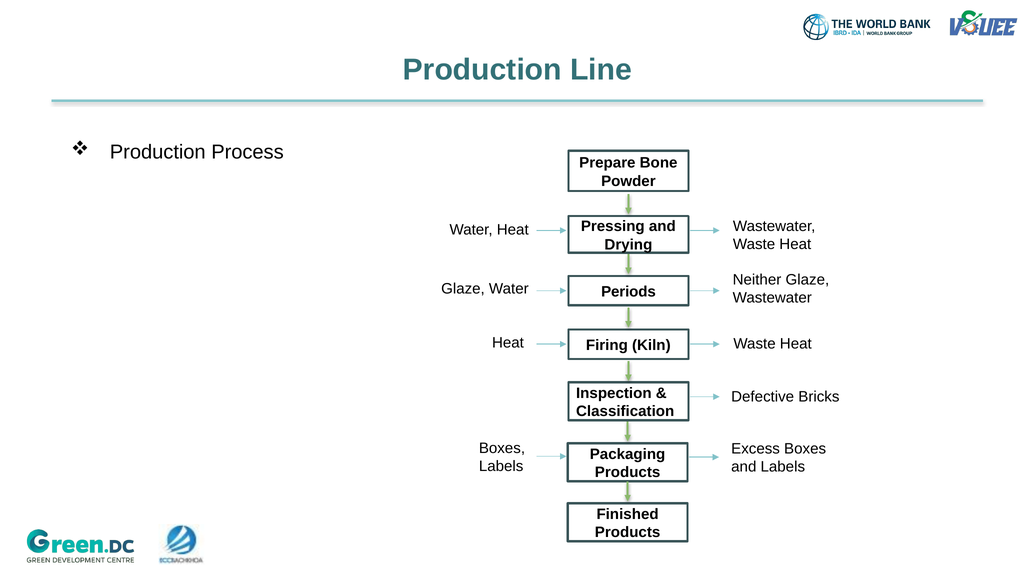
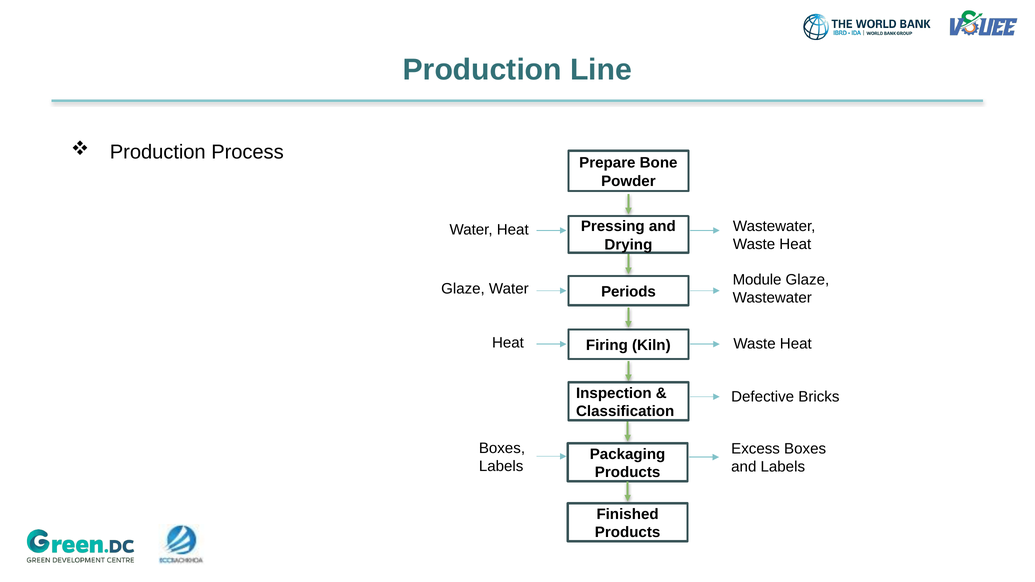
Neither: Neither -> Module
